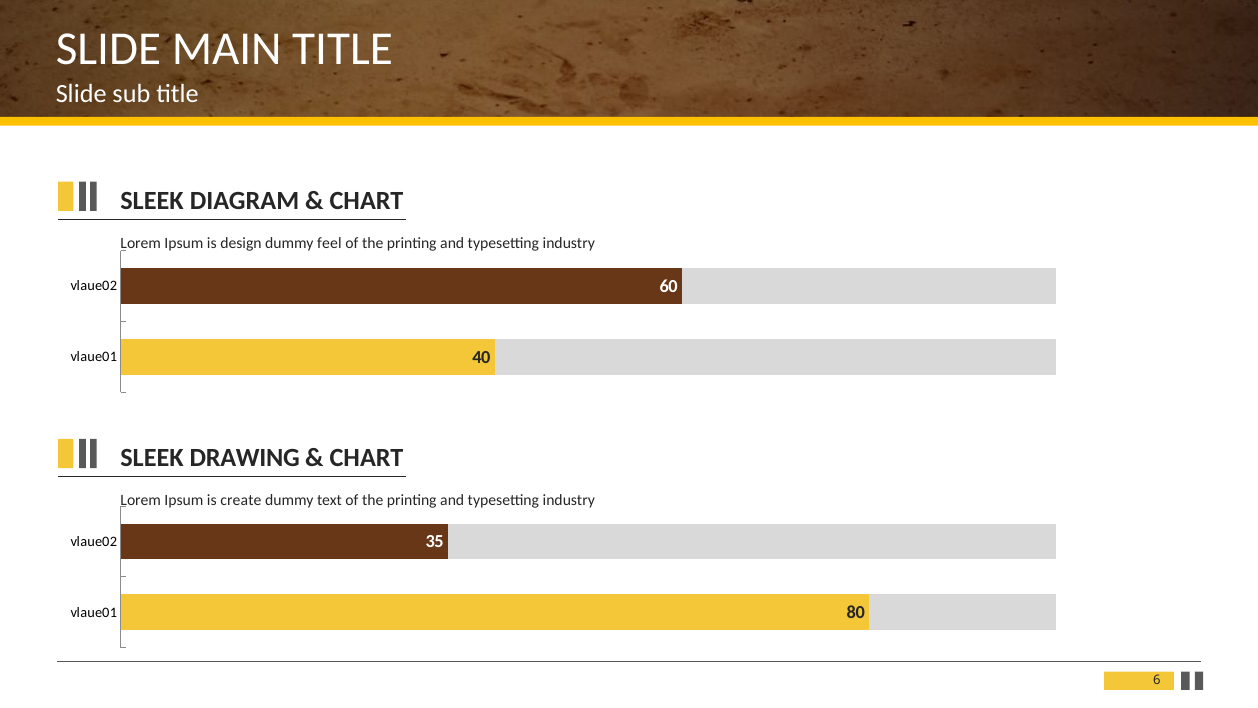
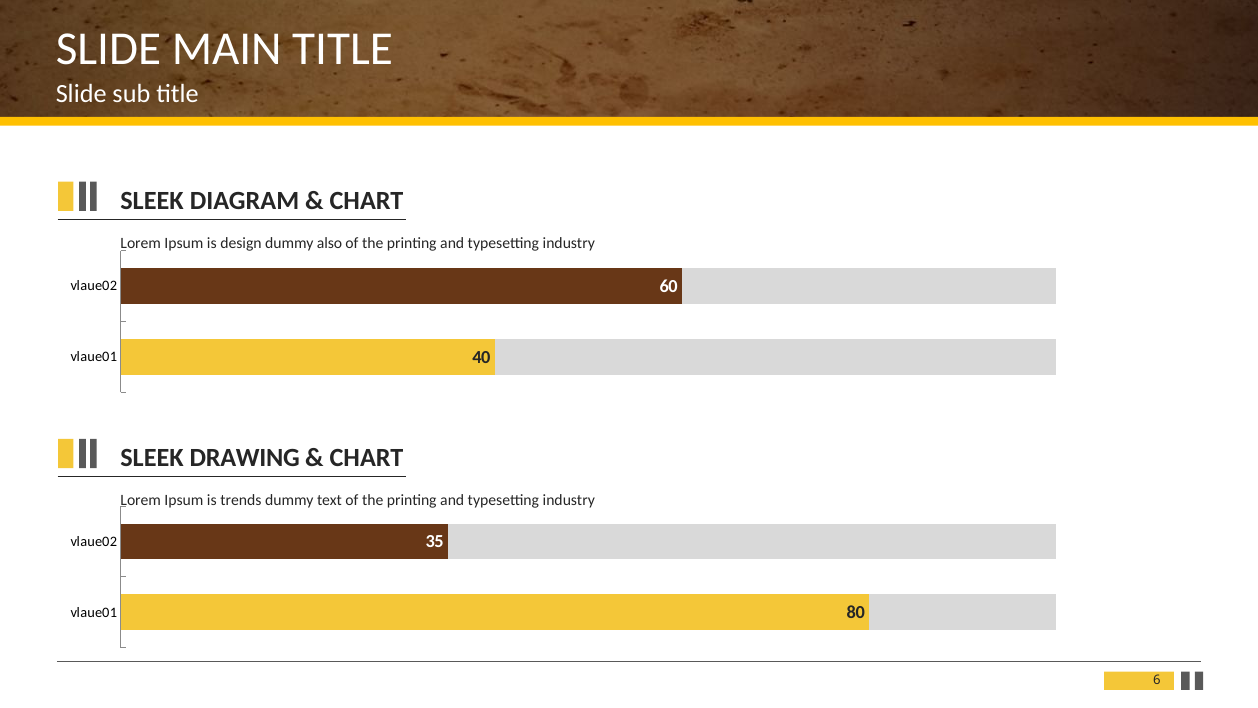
feel: feel -> also
create: create -> trends
